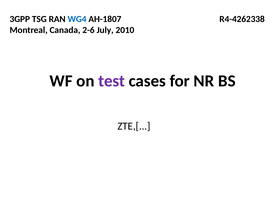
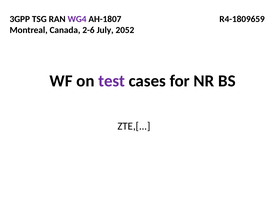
WG4 colour: blue -> purple
R4-4262338: R4-4262338 -> R4-1809659
2010: 2010 -> 2052
